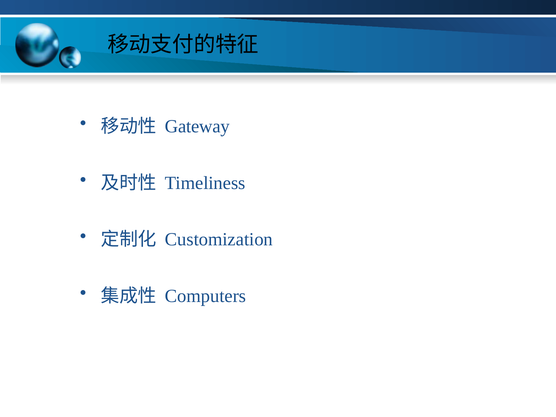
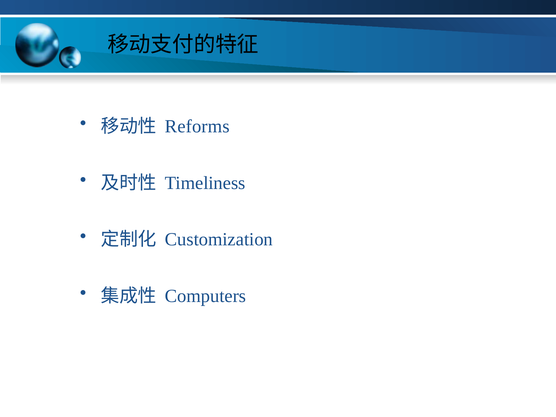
Gateway: Gateway -> Reforms
